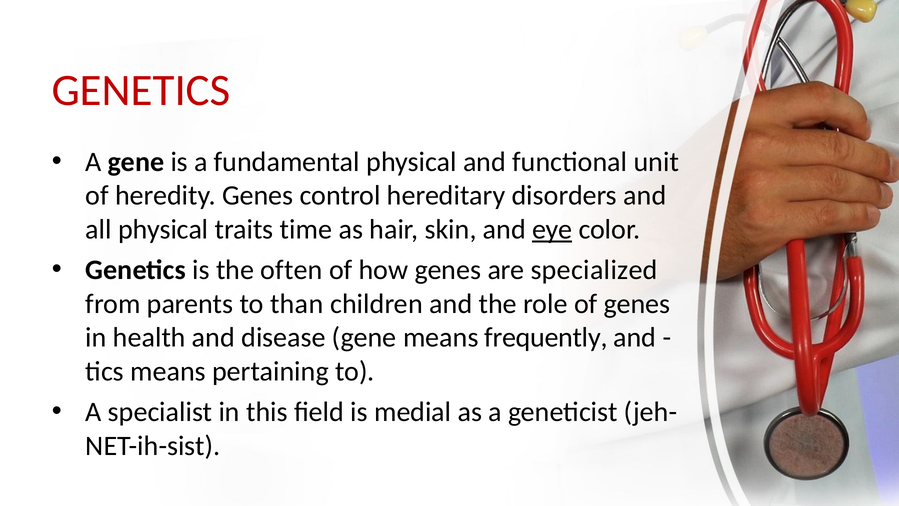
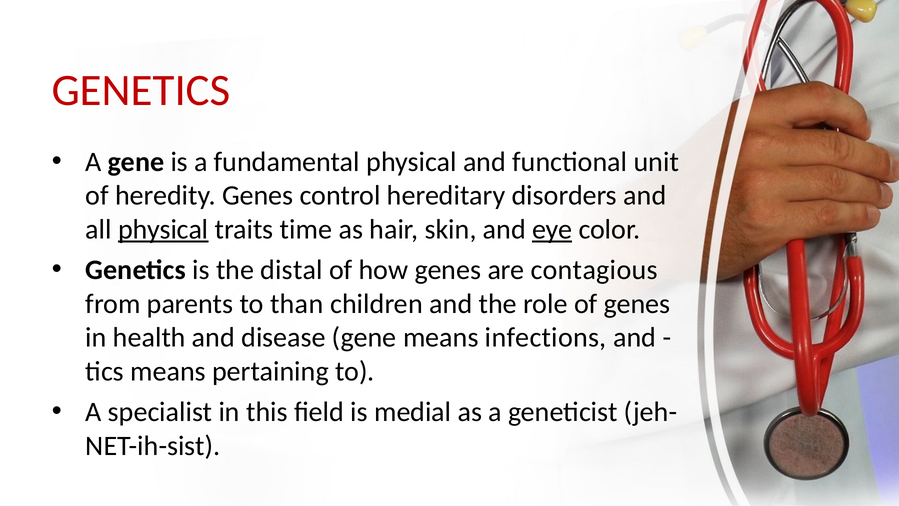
physical at (163, 229) underline: none -> present
often: often -> distal
specialized: specialized -> contagious
frequently: frequently -> infections
